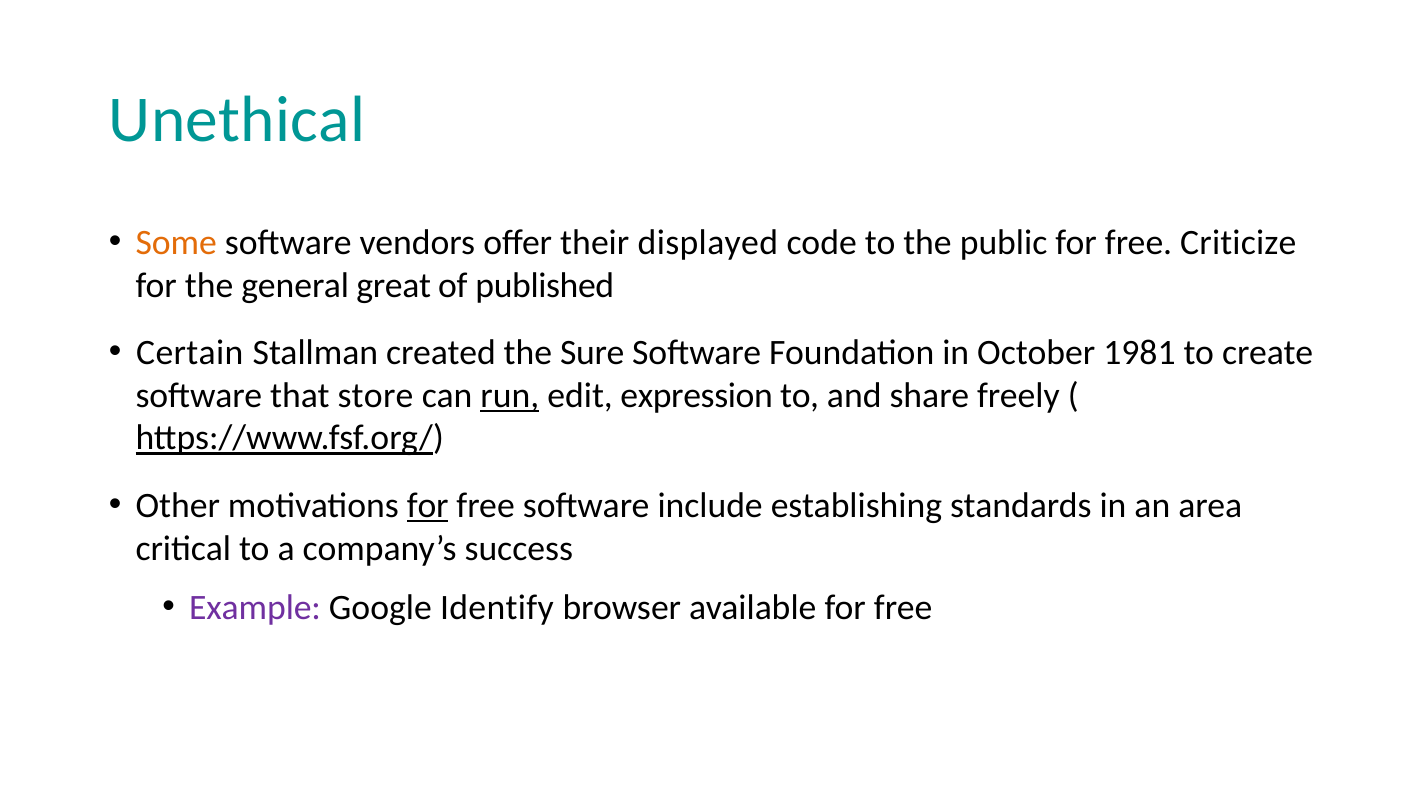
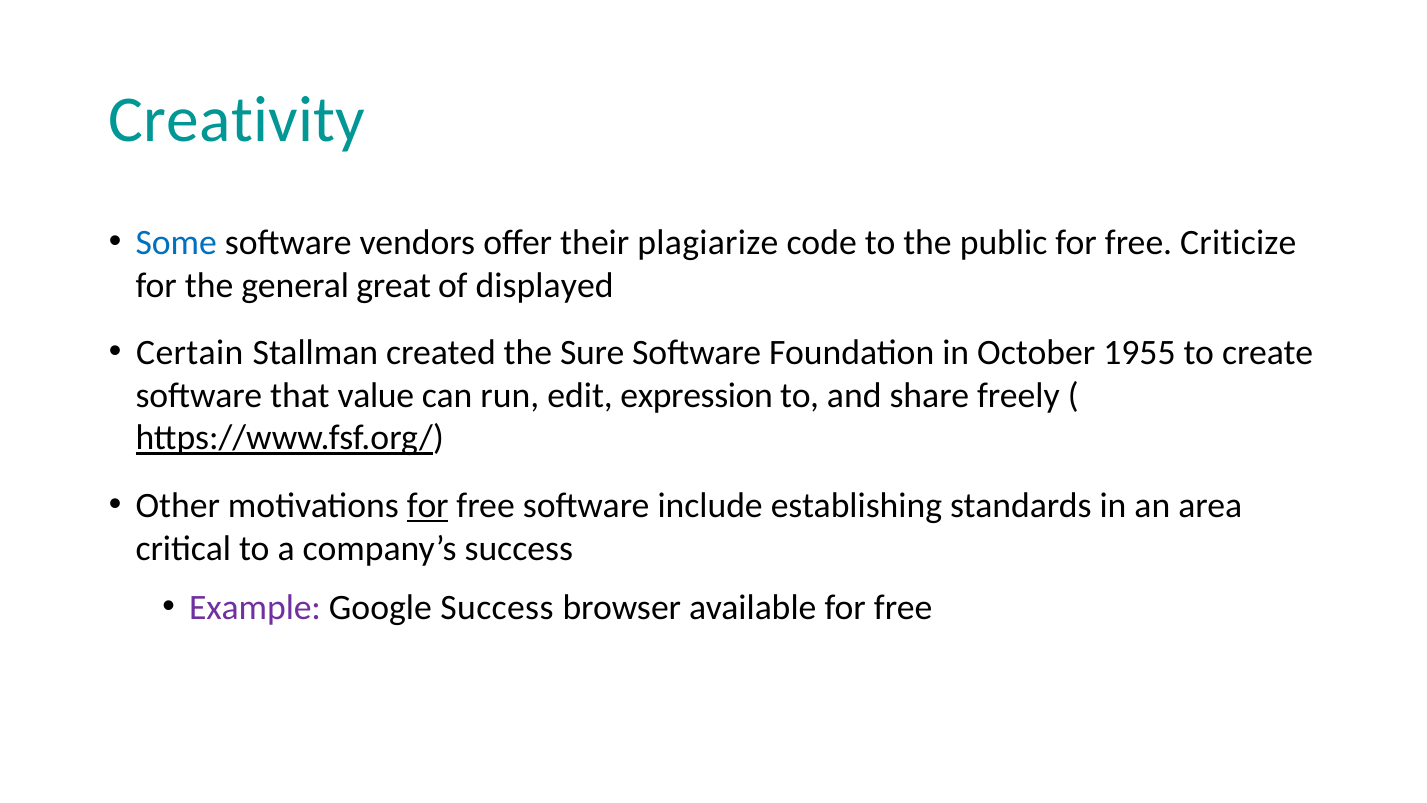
Unethical: Unethical -> Creativity
Some colour: orange -> blue
displayed: displayed -> plagiarize
published: published -> displayed
1981: 1981 -> 1955
store: store -> value
run underline: present -> none
Google Identify: Identify -> Success
